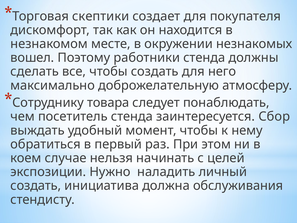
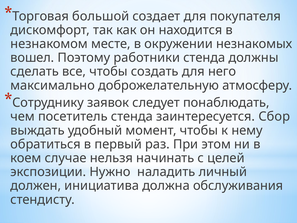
скептики: скептики -> большой
товара: товара -> заявок
создать at (36, 186): создать -> должен
